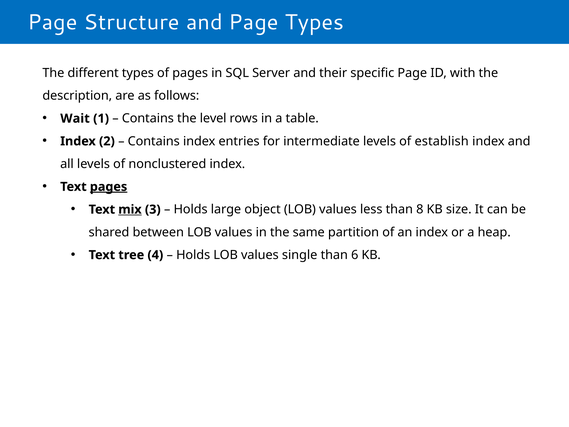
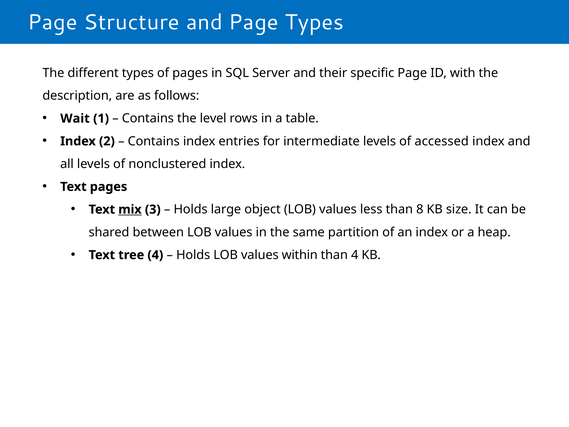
establish: establish -> accessed
pages at (109, 187) underline: present -> none
single: single -> within
than 6: 6 -> 4
